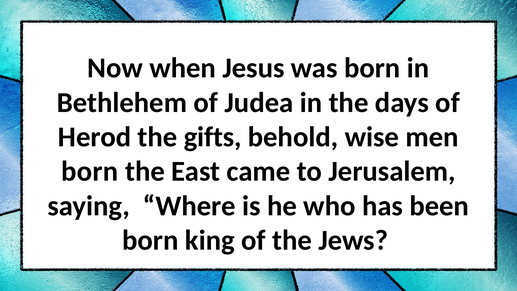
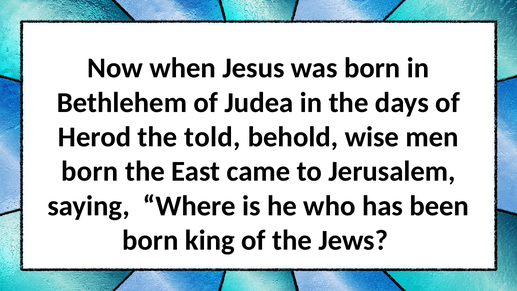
gifts: gifts -> told
